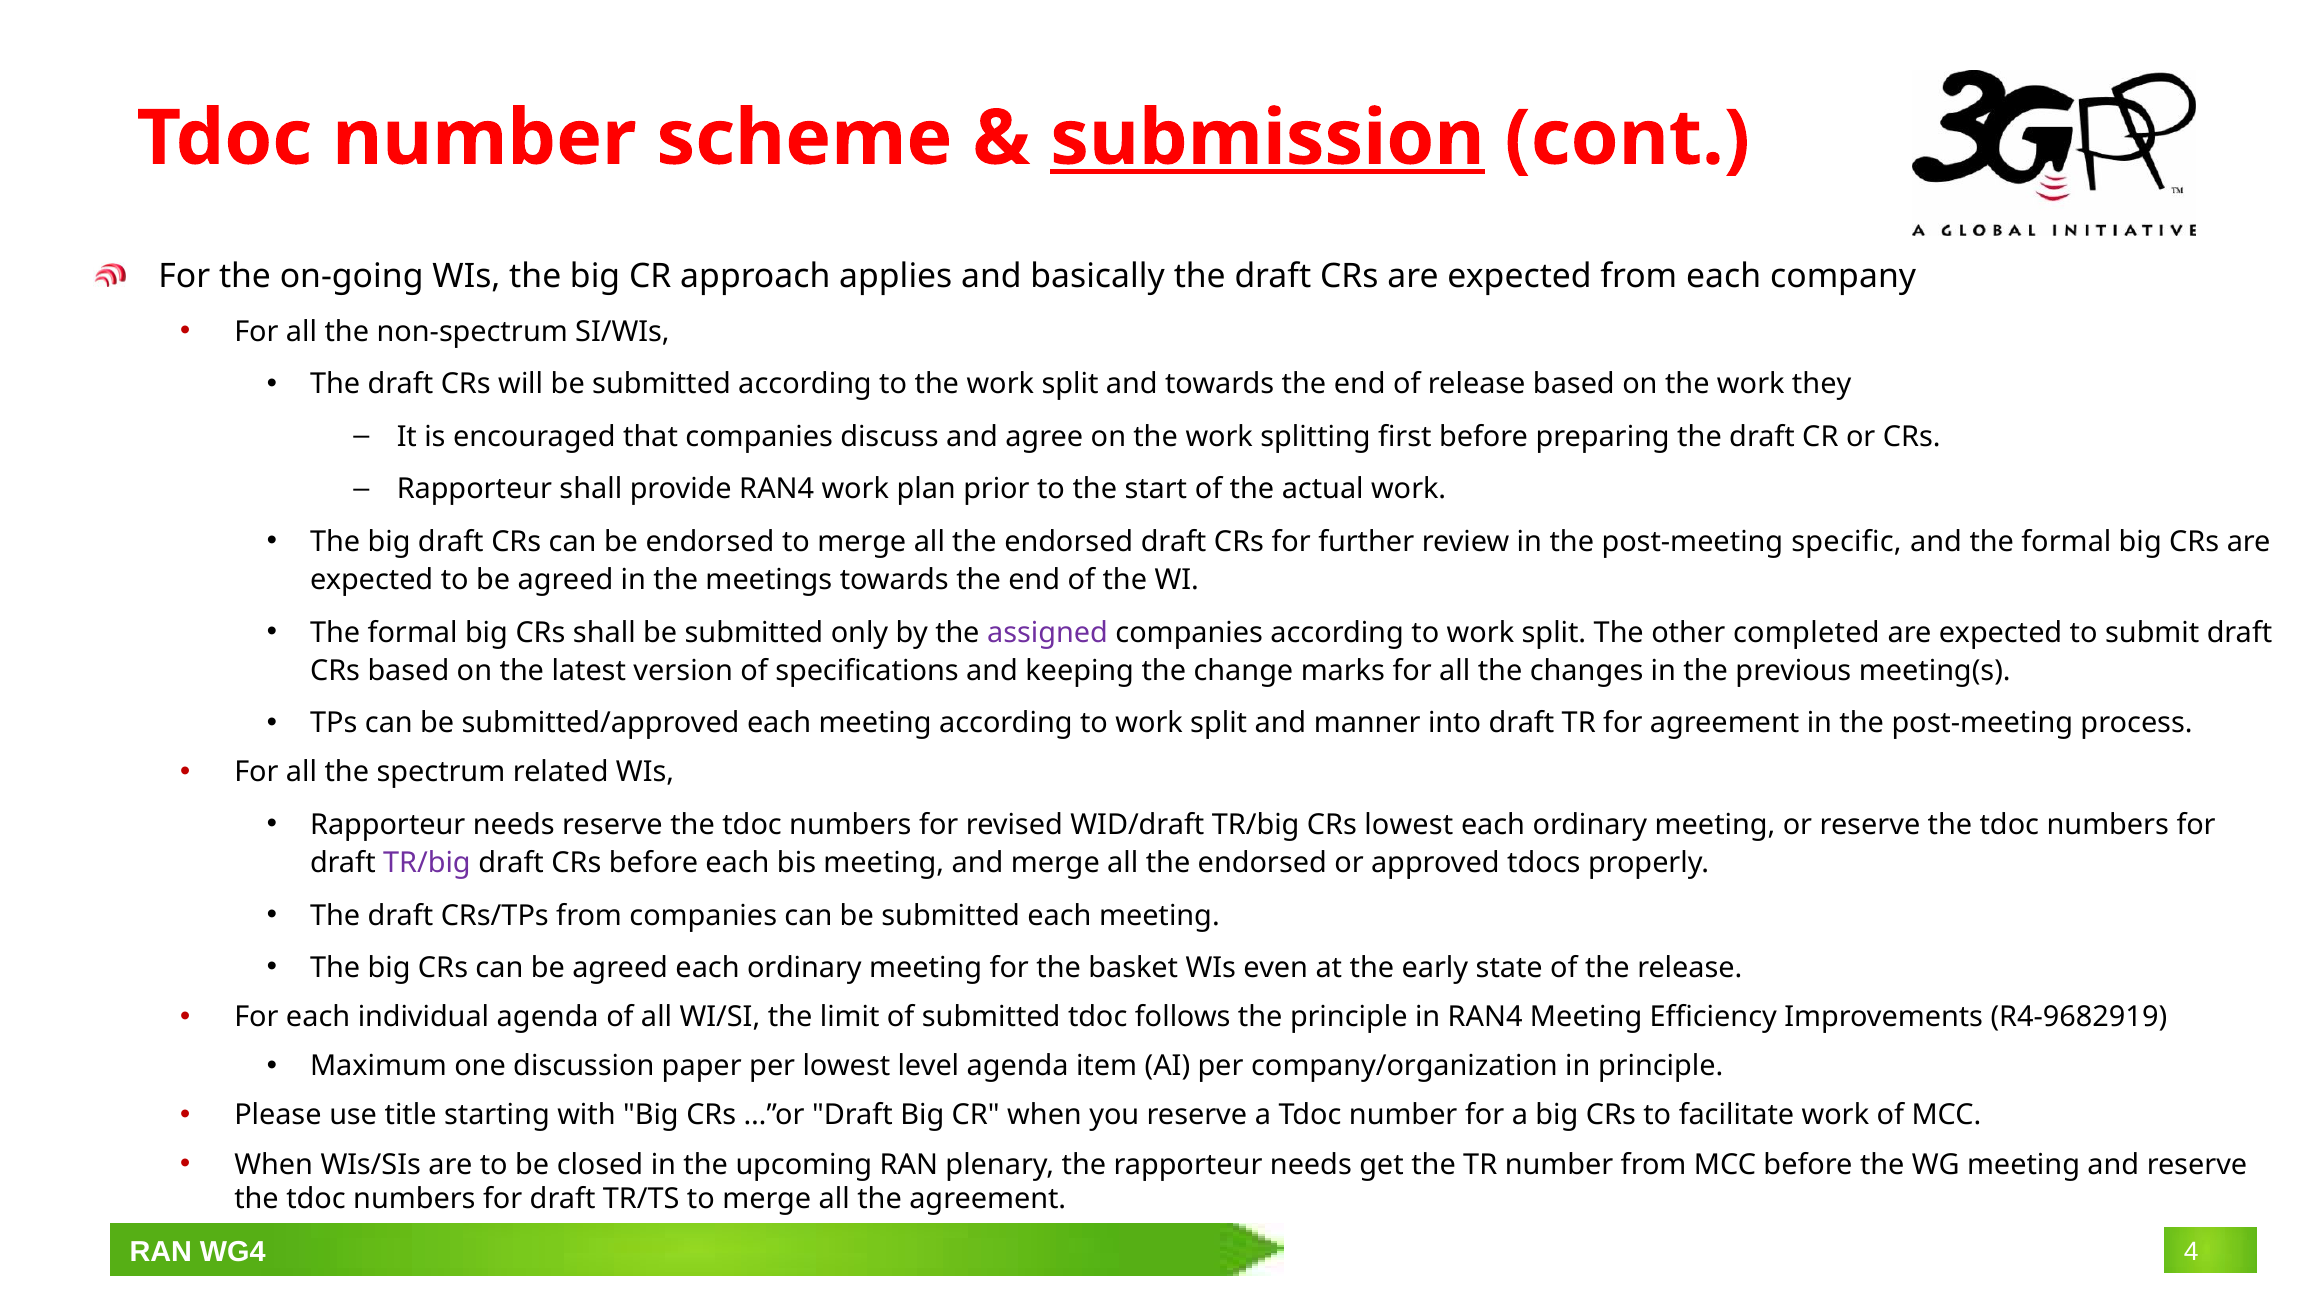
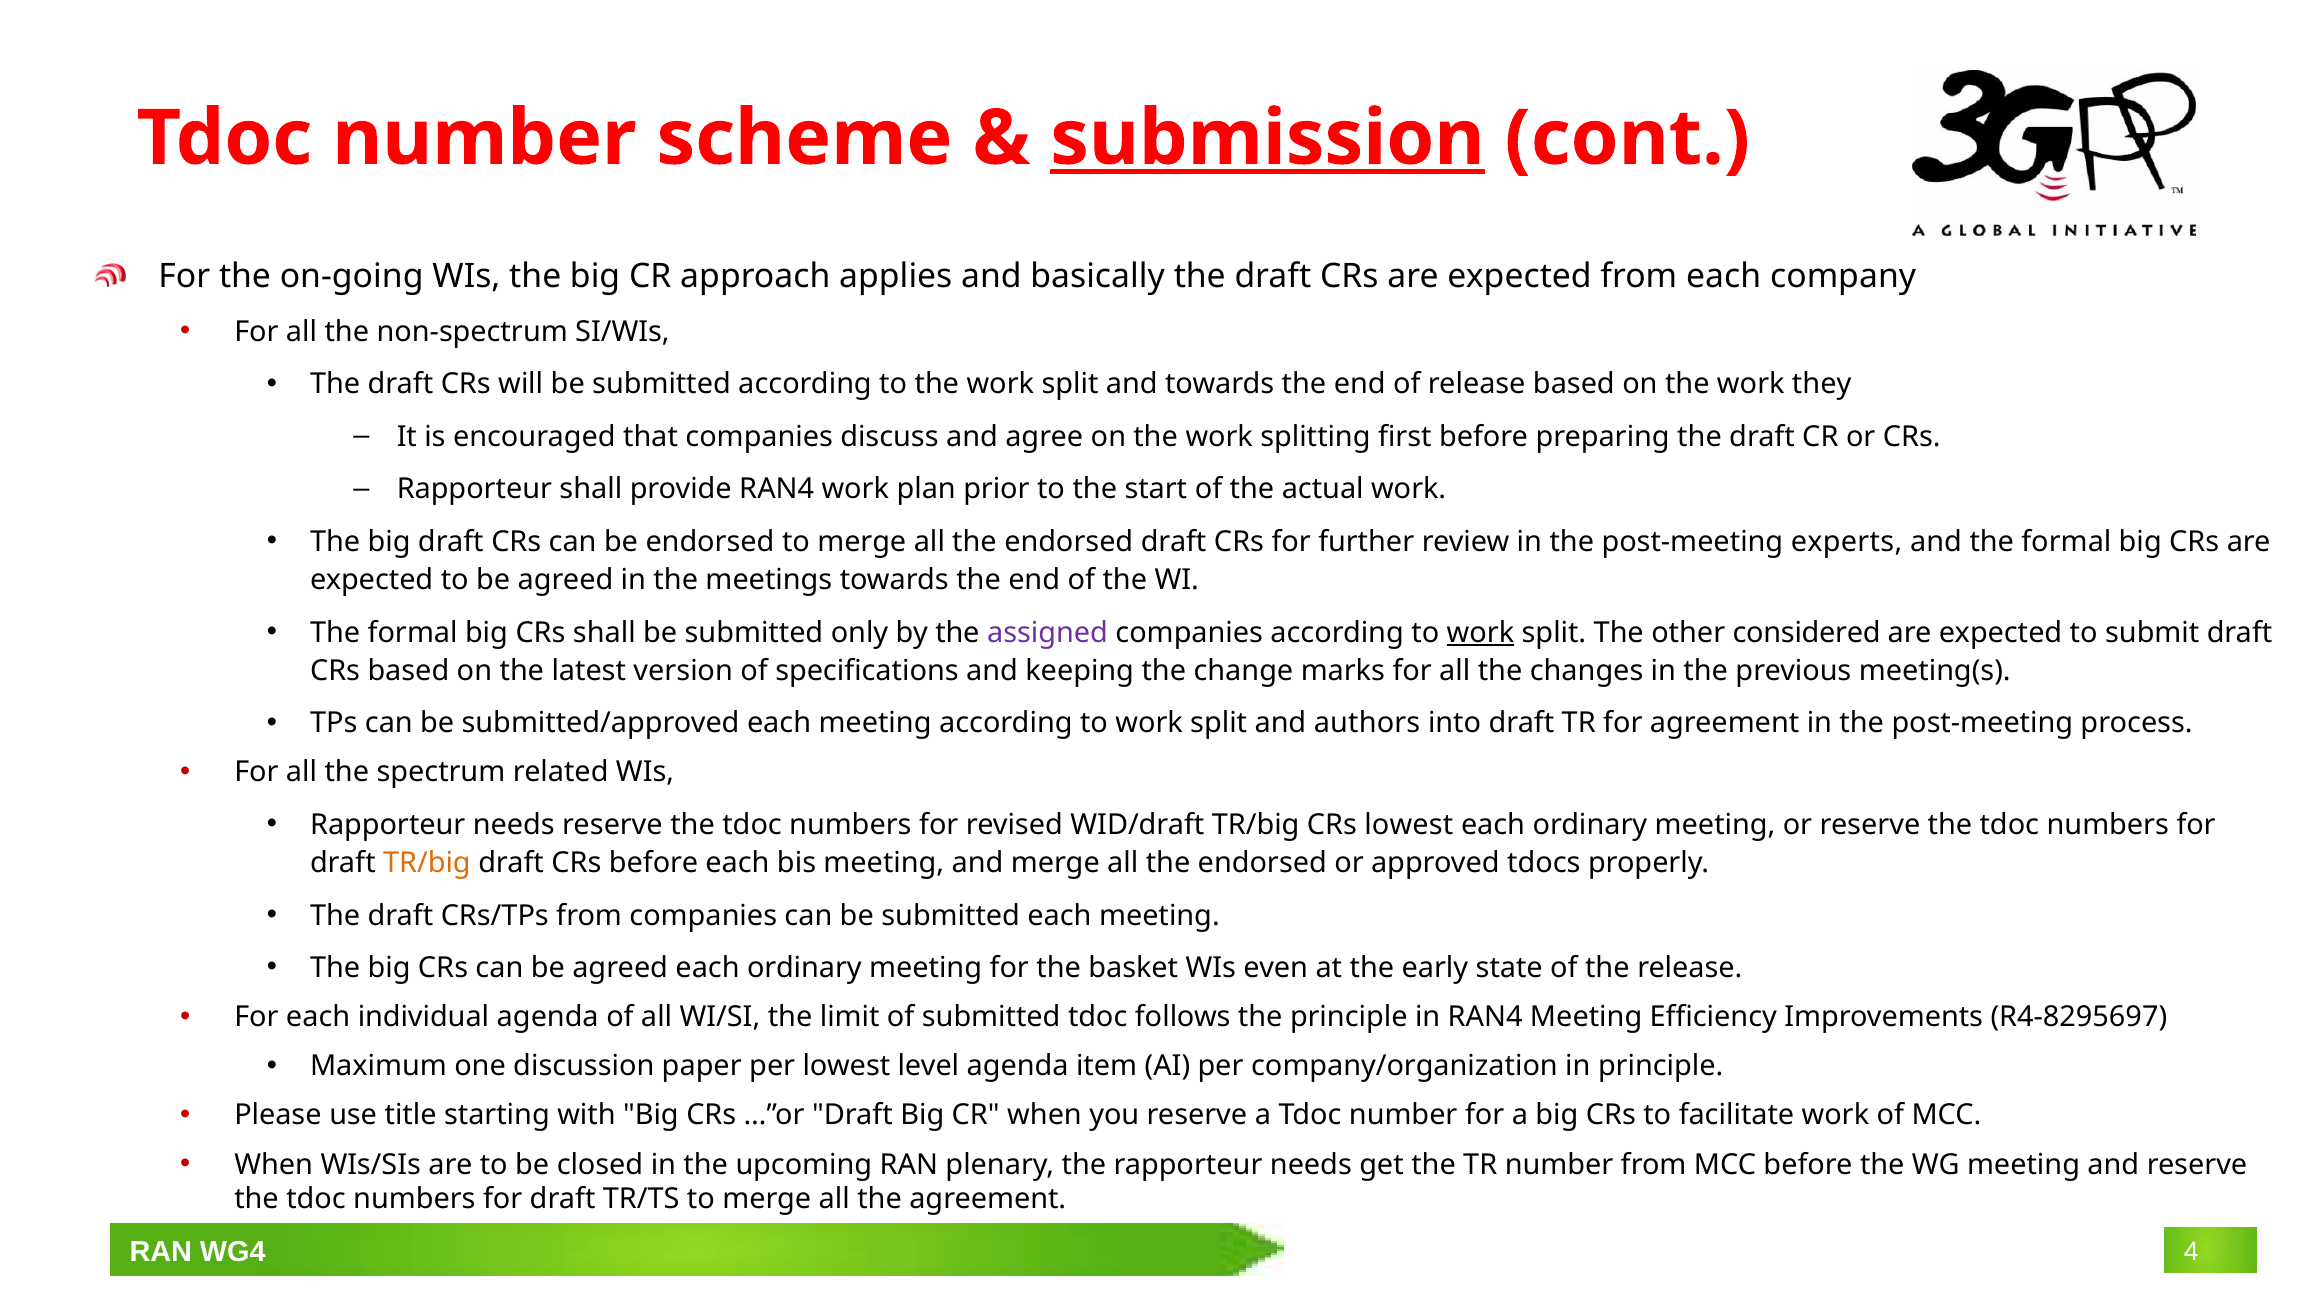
specific: specific -> experts
work at (1480, 633) underline: none -> present
completed: completed -> considered
manner: manner -> authors
TR/big at (427, 863) colour: purple -> orange
R4-9682919: R4-9682919 -> R4-8295697
